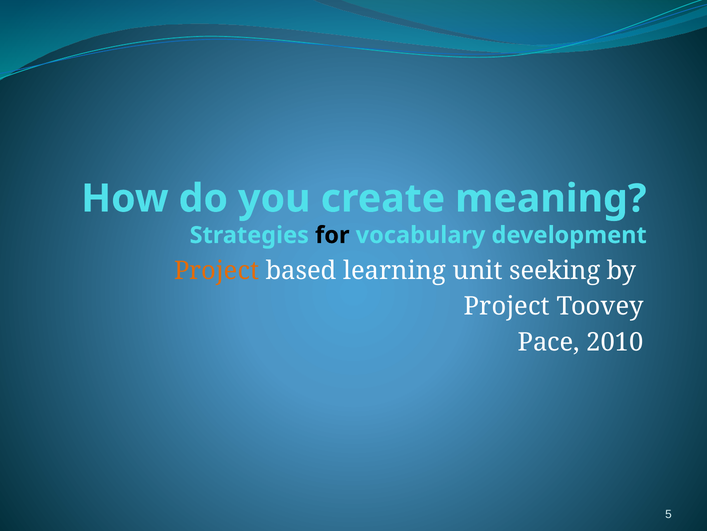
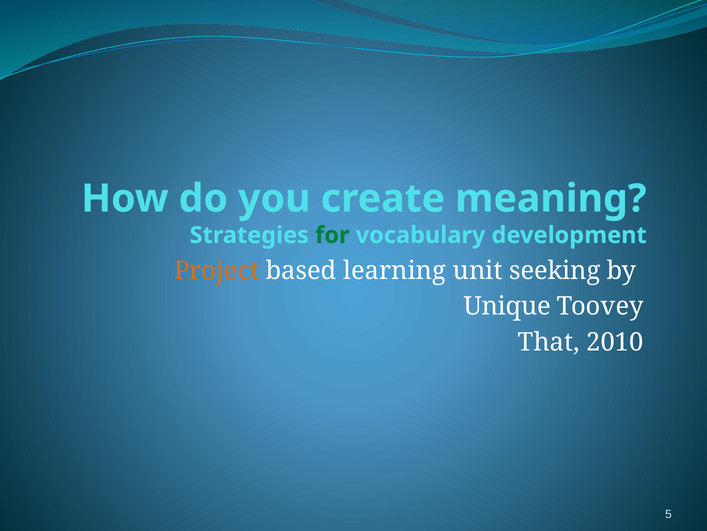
for colour: black -> green
Project at (507, 306): Project -> Unique
Pace: Pace -> That
